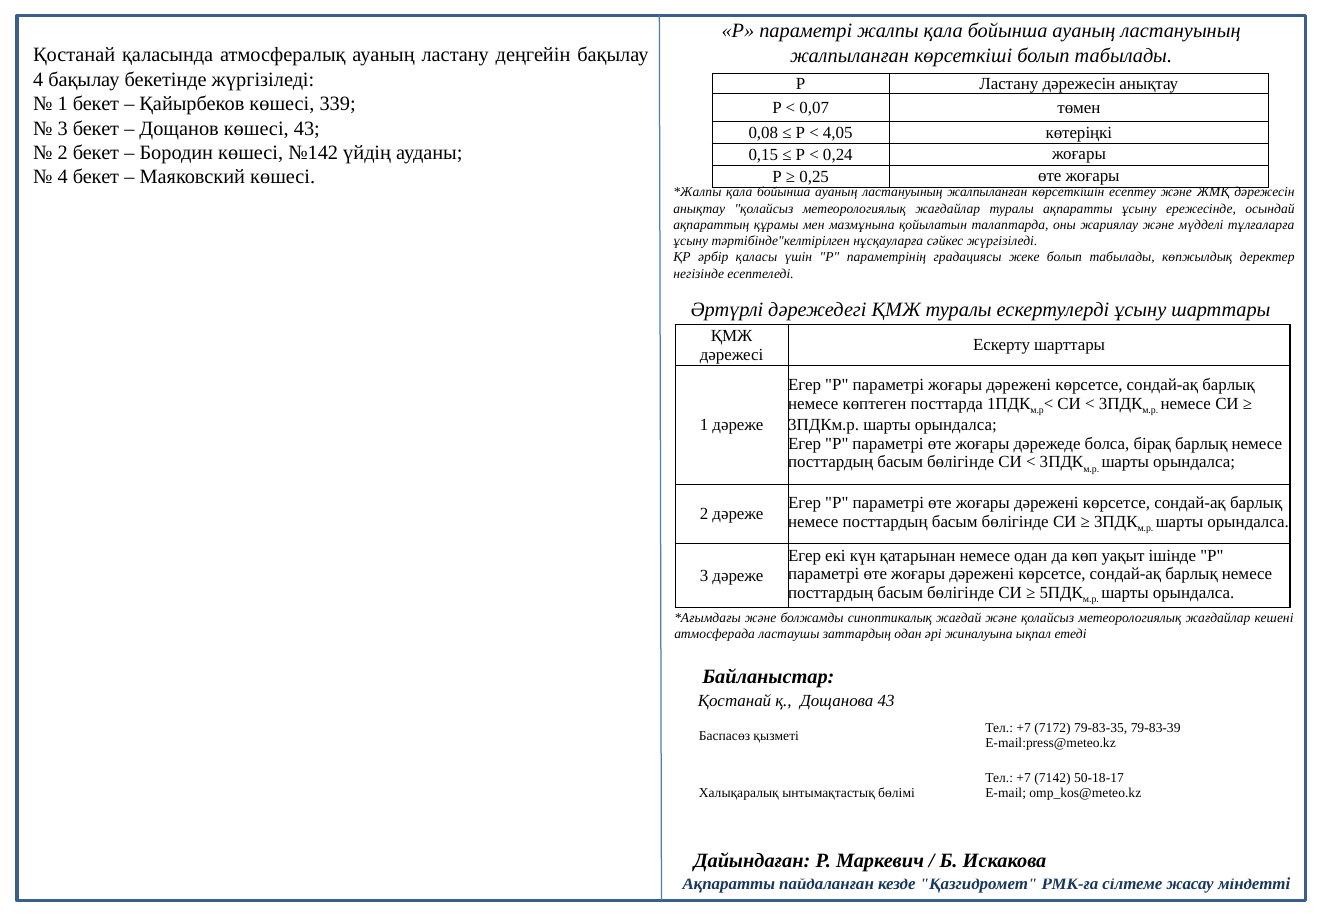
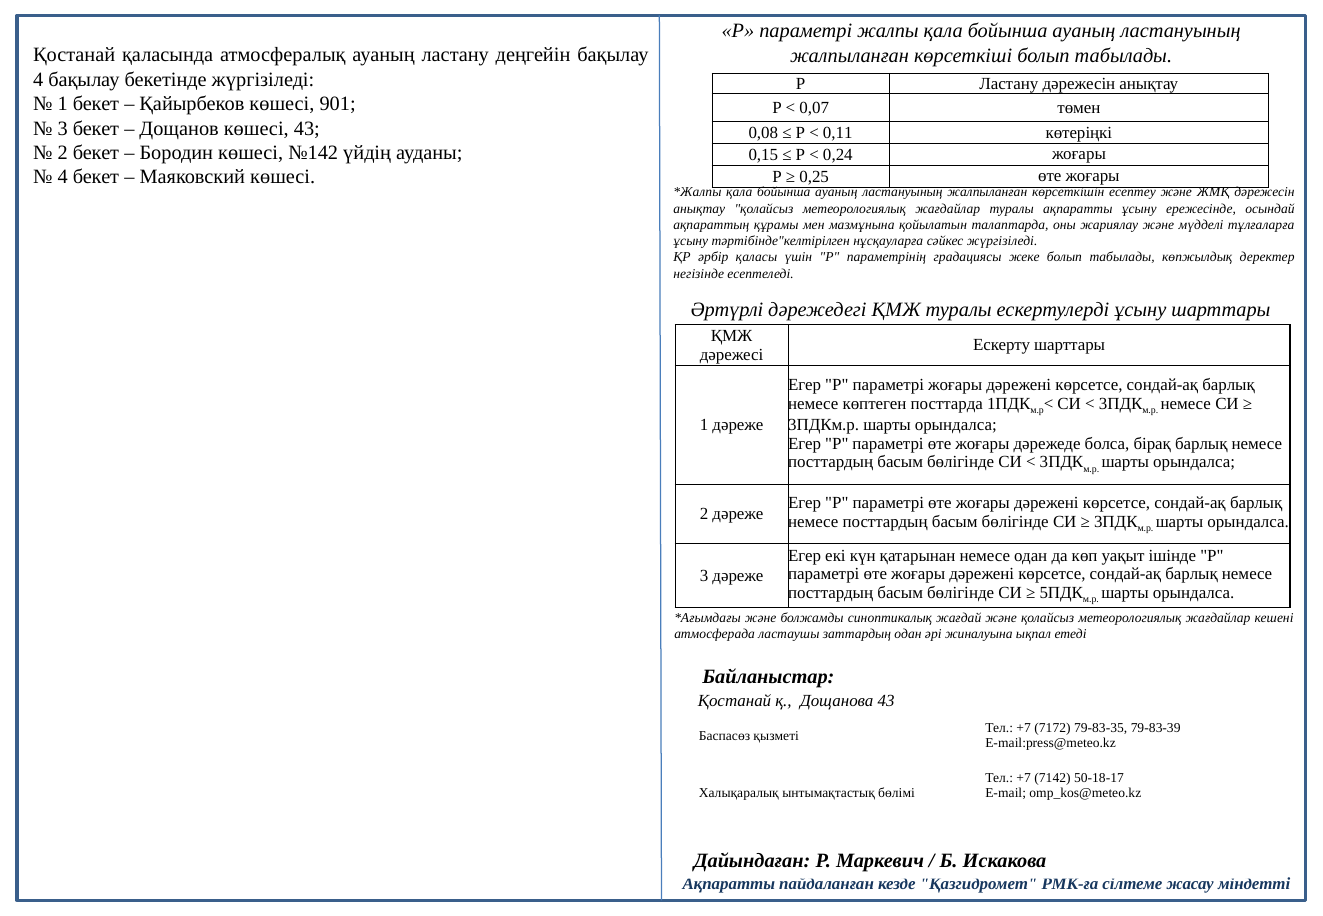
339: 339 -> 901
4,05: 4,05 -> 0,11
